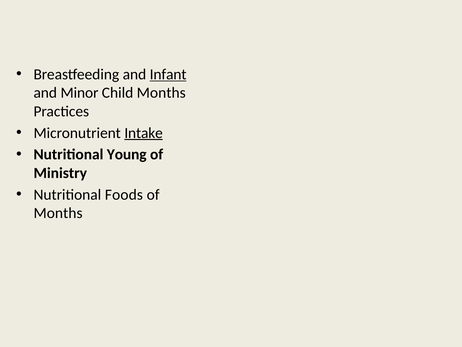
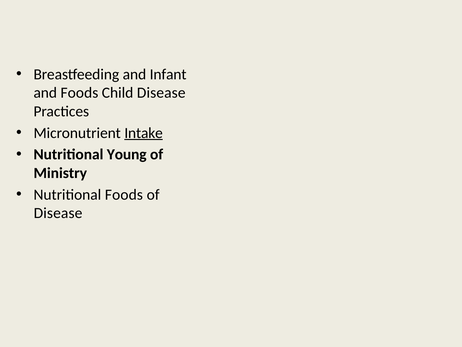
Infant underline: present -> none
and Minor: Minor -> Foods
Child Months: Months -> Disease
Months at (58, 213): Months -> Disease
